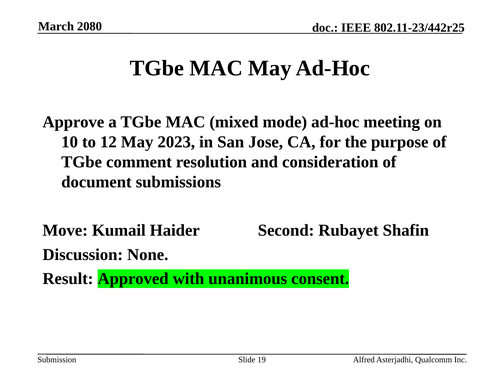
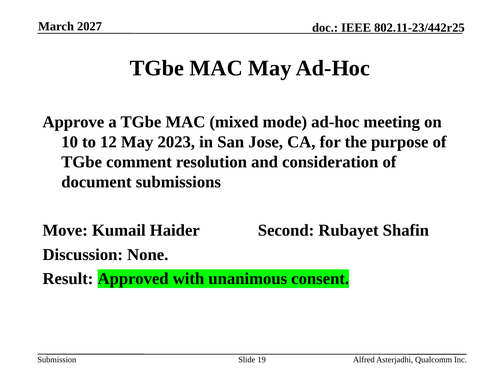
2080: 2080 -> 2027
